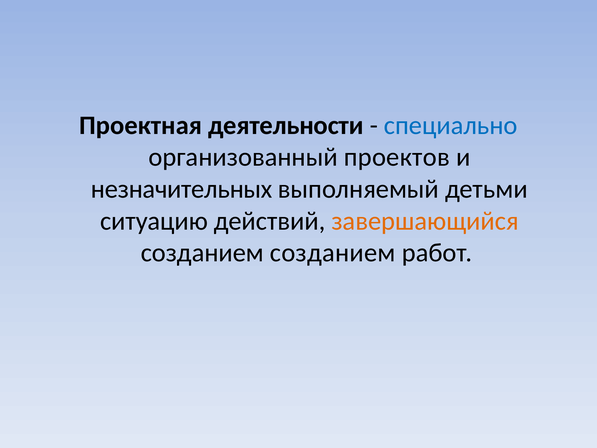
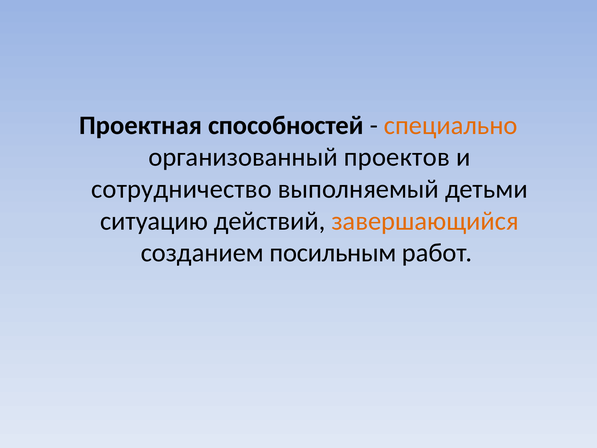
деятельности: деятельности -> способностей
специально colour: blue -> orange
незначительных: незначительных -> сотрудничество
созданием созданием: созданием -> посильным
